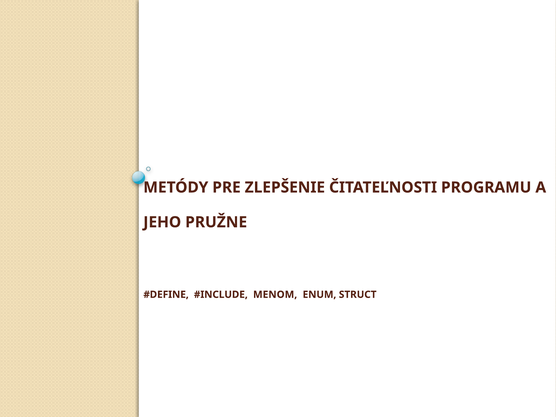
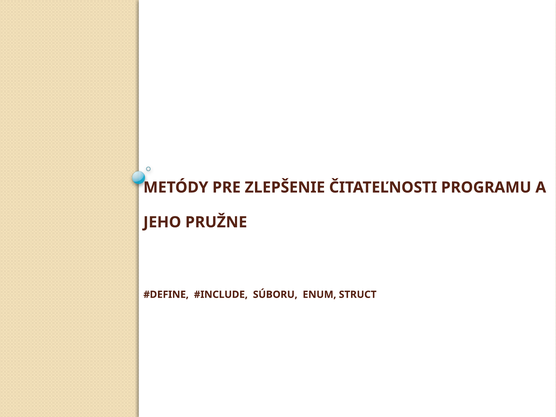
MENOM: MENOM -> SÚBORU
